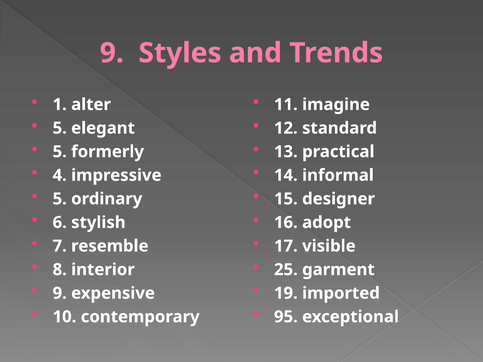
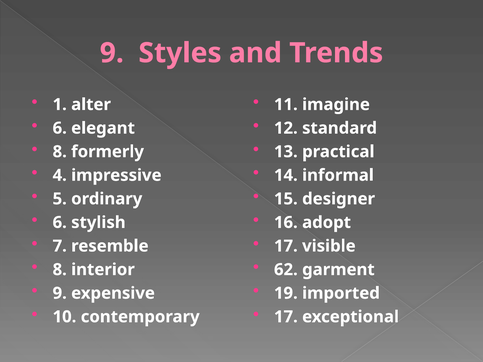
5 at (60, 128): 5 -> 6
5 at (60, 152): 5 -> 8
25: 25 -> 62
95 at (286, 317): 95 -> 17
